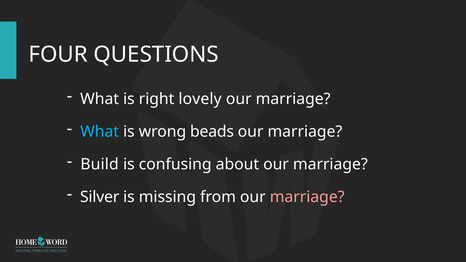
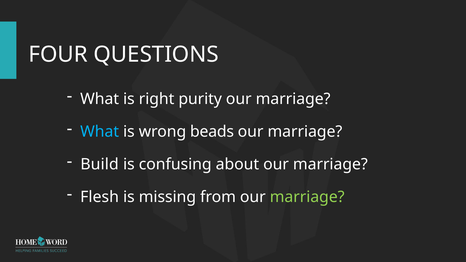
lovely: lovely -> purity
Silver: Silver -> Flesh
marriage at (307, 197) colour: pink -> light green
